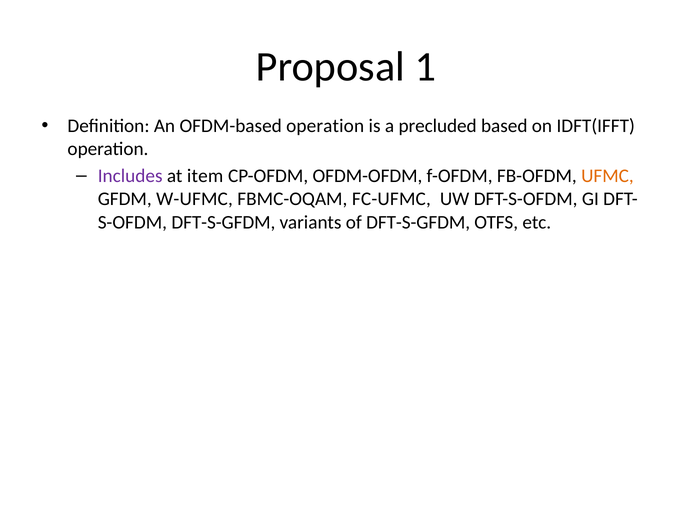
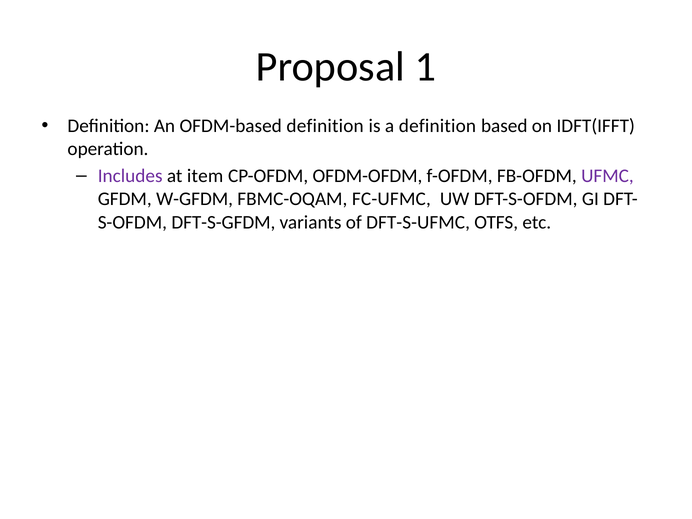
OFDM-based operation: operation -> definition
a precluded: precluded -> definition
UFMC colour: orange -> purple
W-UFMC: W-UFMC -> W-GFDM
of DFT-S-GFDM: DFT-S-GFDM -> DFT-S-UFMC
